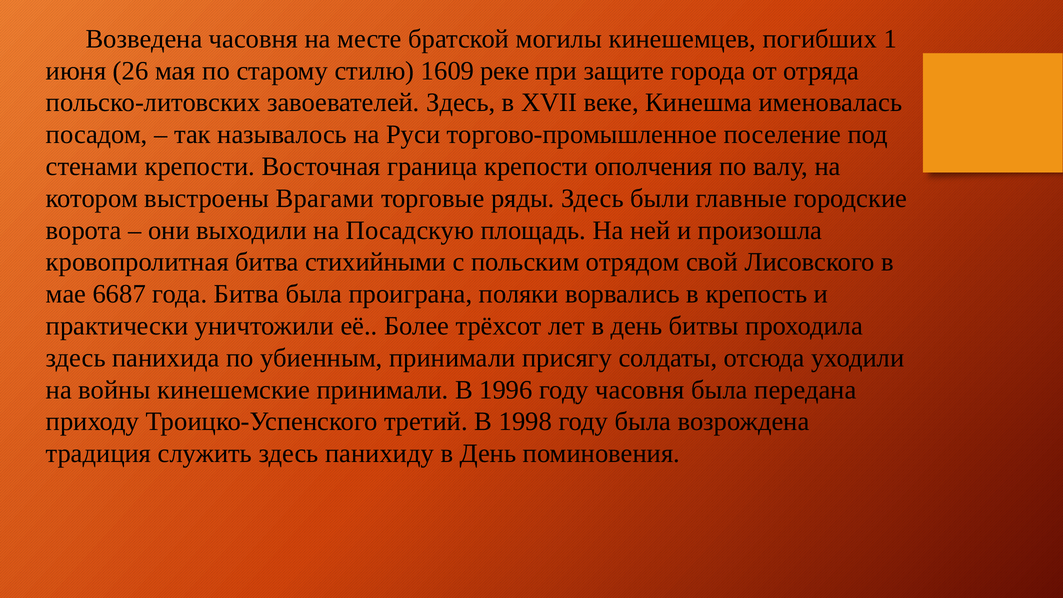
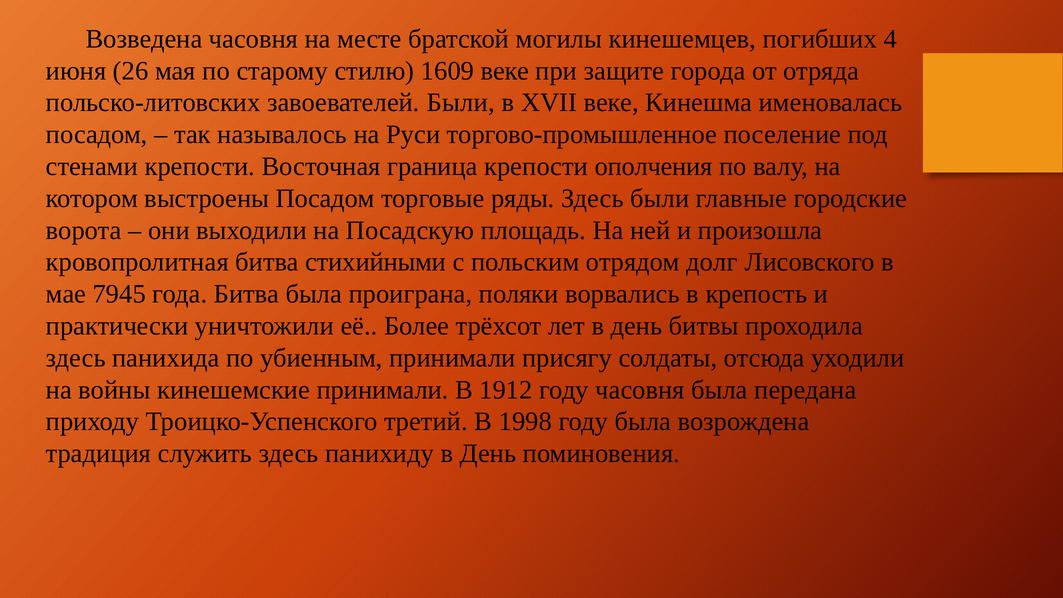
1: 1 -> 4
1609 реке: реке -> веке
завоевателей Здесь: Здесь -> Были
выстроены Врагами: Врагами -> Посадом
свой: свой -> долг
6687: 6687 -> 7945
1996: 1996 -> 1912
